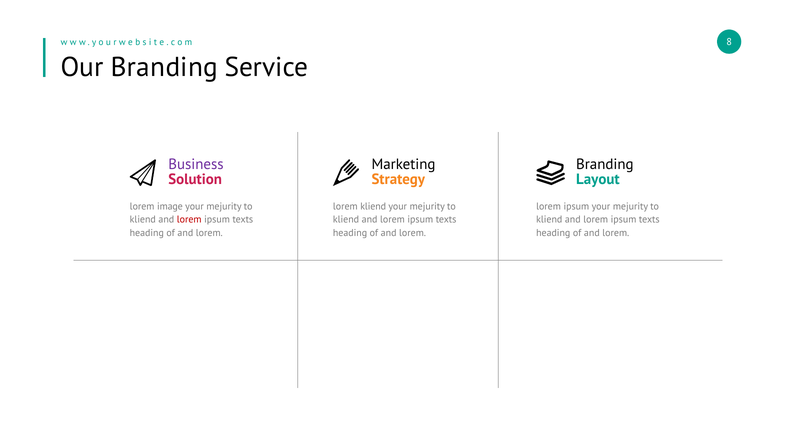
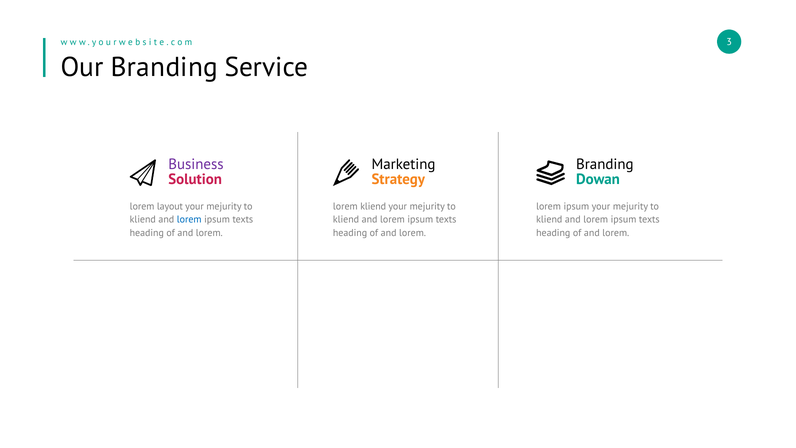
8: 8 -> 3
Layout: Layout -> Dowan
image: image -> layout
lorem at (189, 220) colour: red -> blue
